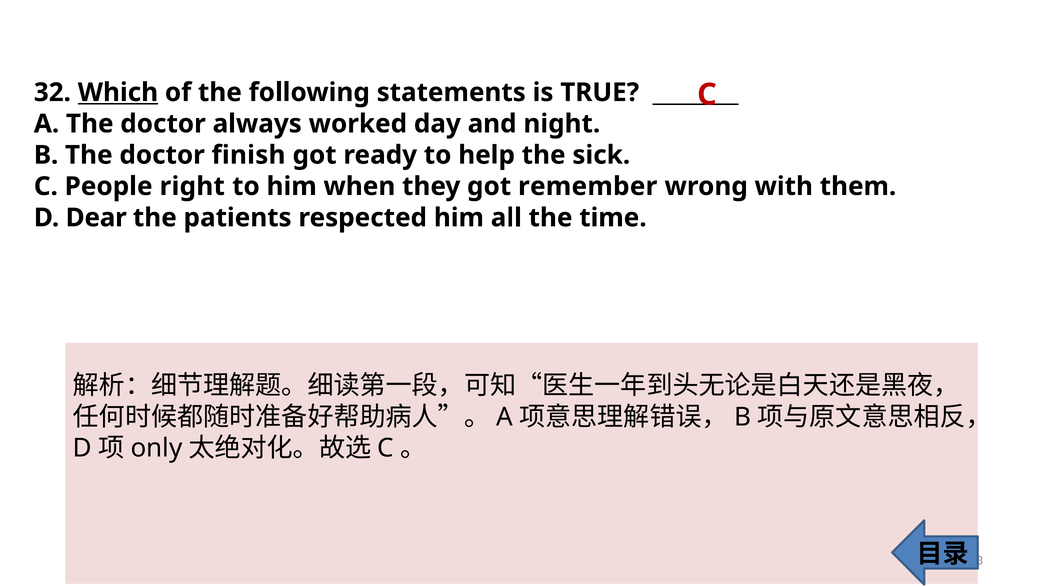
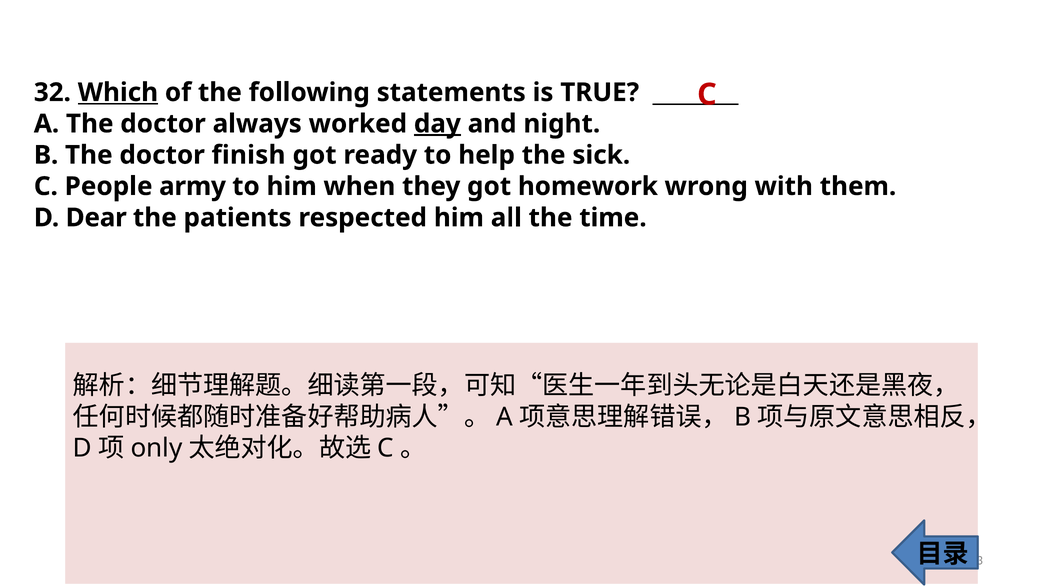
day underline: none -> present
right: right -> army
remember: remember -> homework
